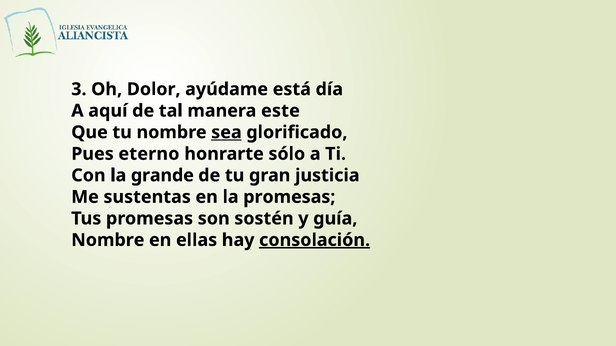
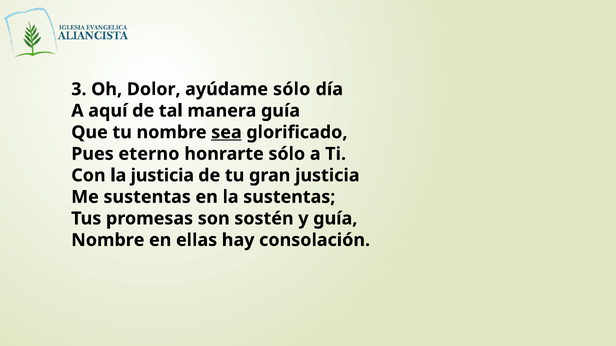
ayúdame está: está -> sólo
manera este: este -> guía
la grande: grande -> justicia
la promesas: promesas -> sustentas
consolación underline: present -> none
